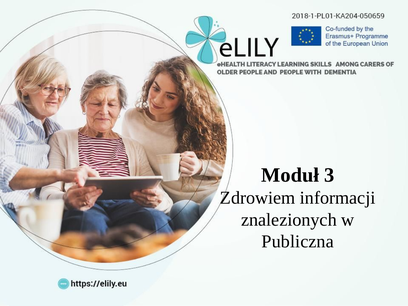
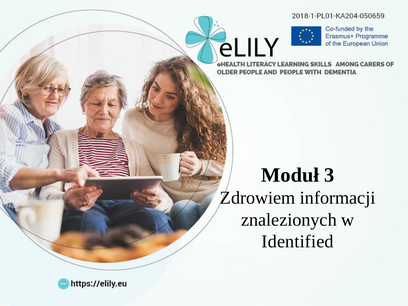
Publiczna: Publiczna -> Identified
